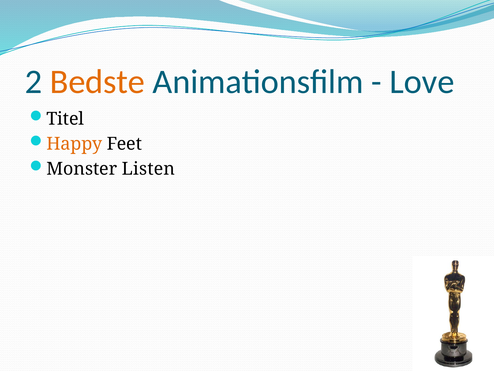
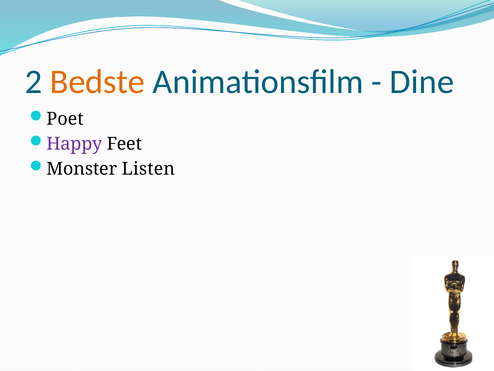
Love: Love -> Dine
Titel: Titel -> Poet
Happy colour: orange -> purple
